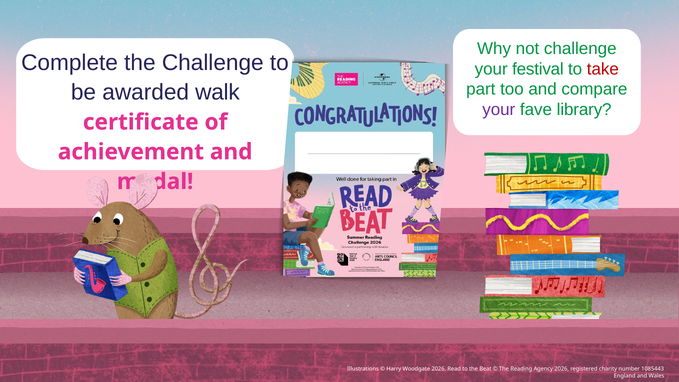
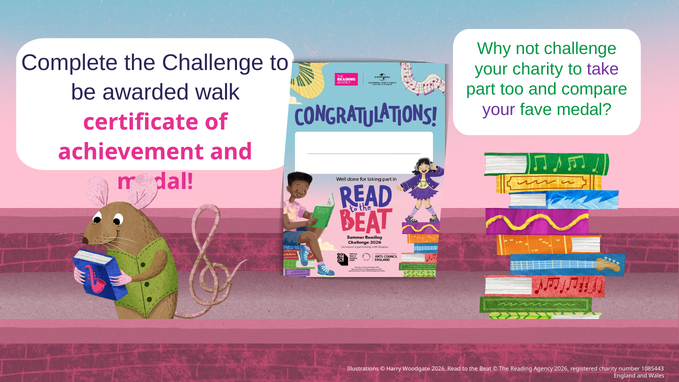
your festival: festival -> charity
take colour: red -> purple
fave library: library -> medal
